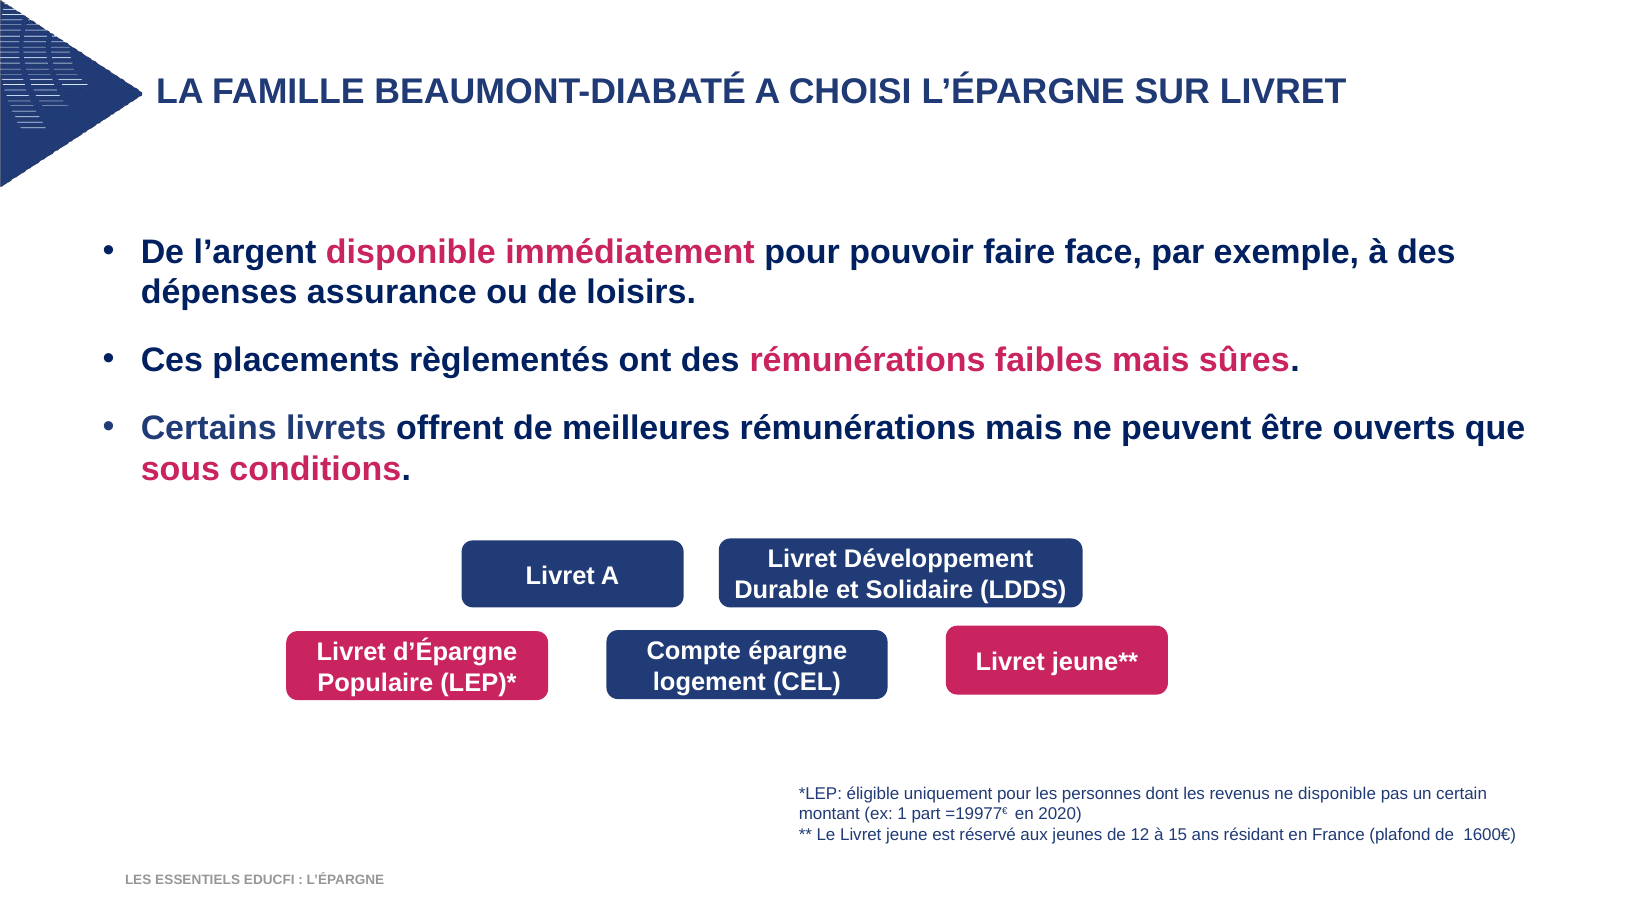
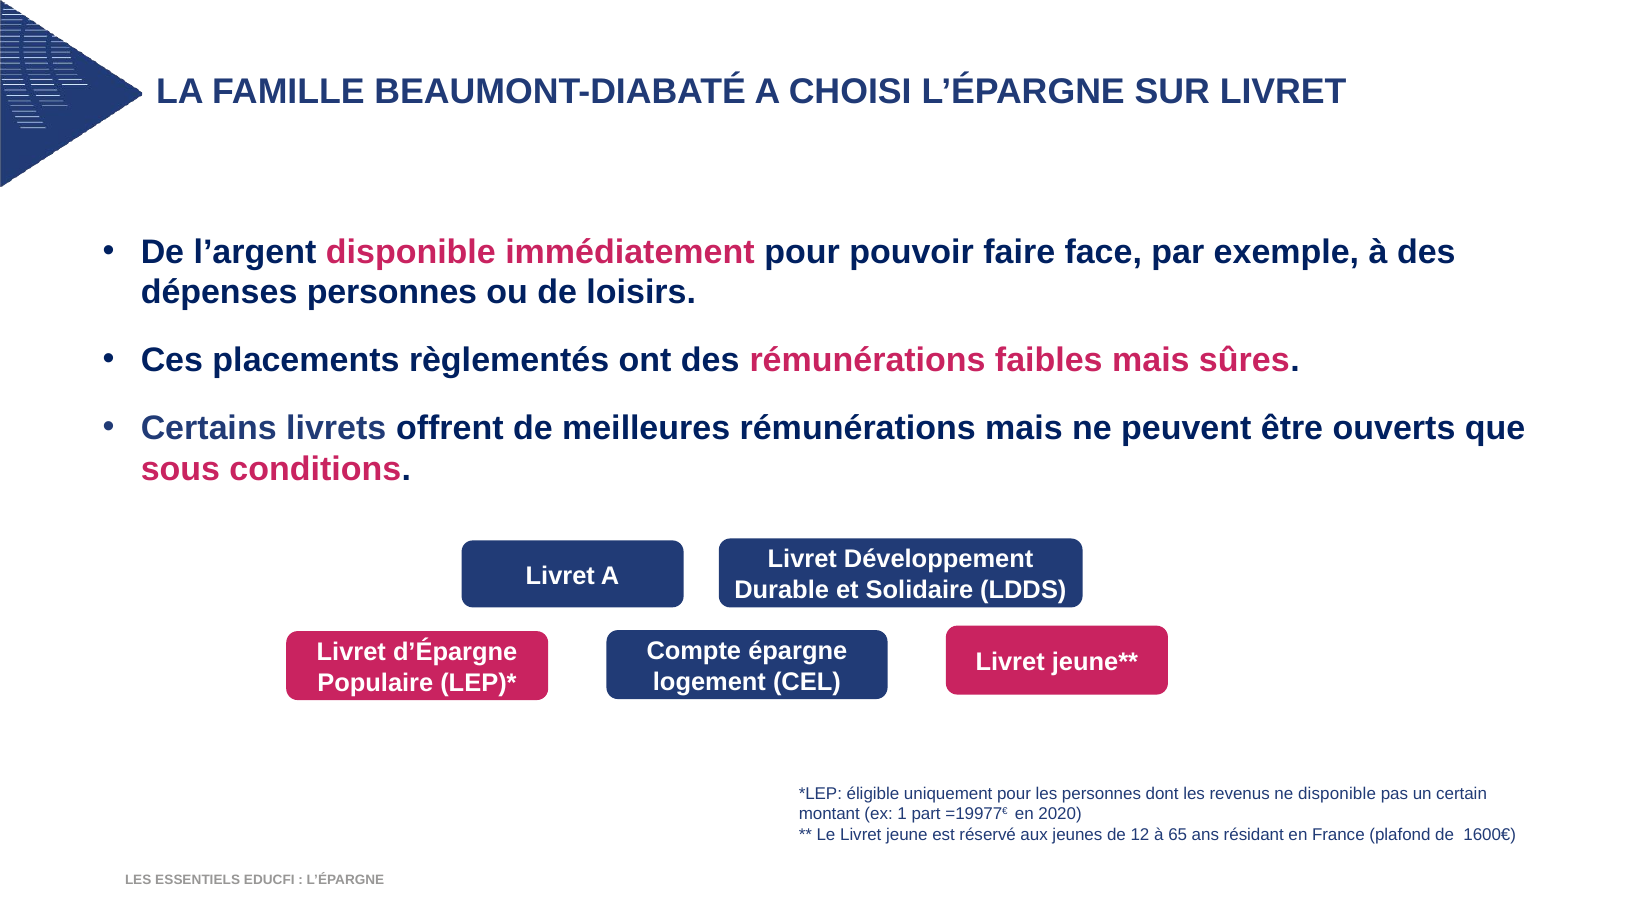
dépenses assurance: assurance -> personnes
15: 15 -> 65
